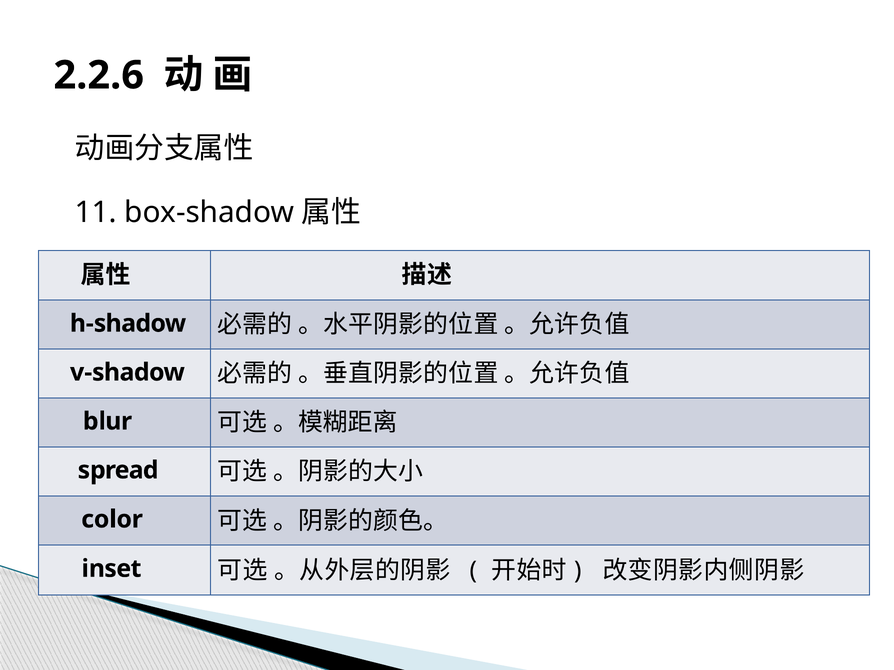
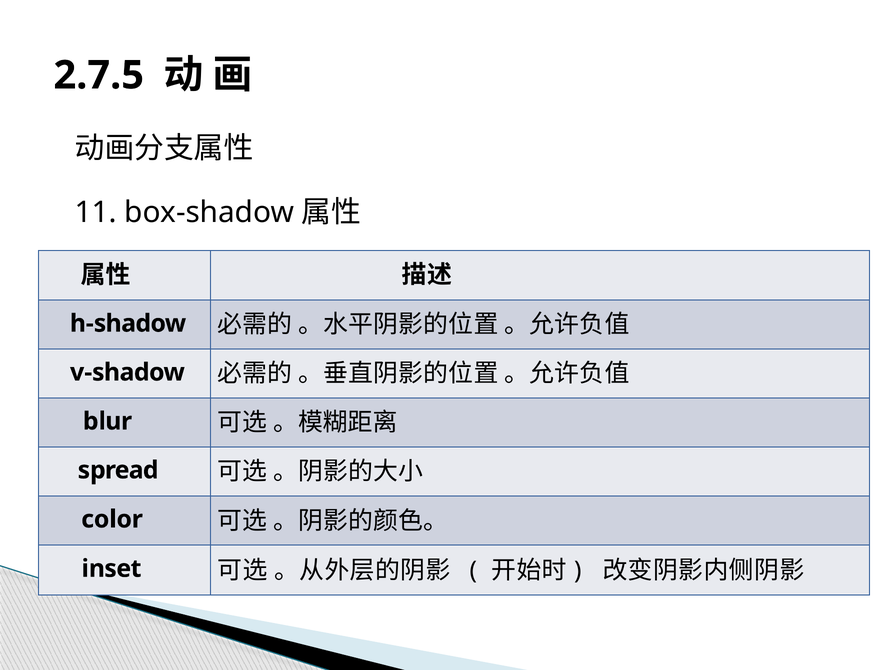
2.2.6: 2.2.6 -> 2.7.5
